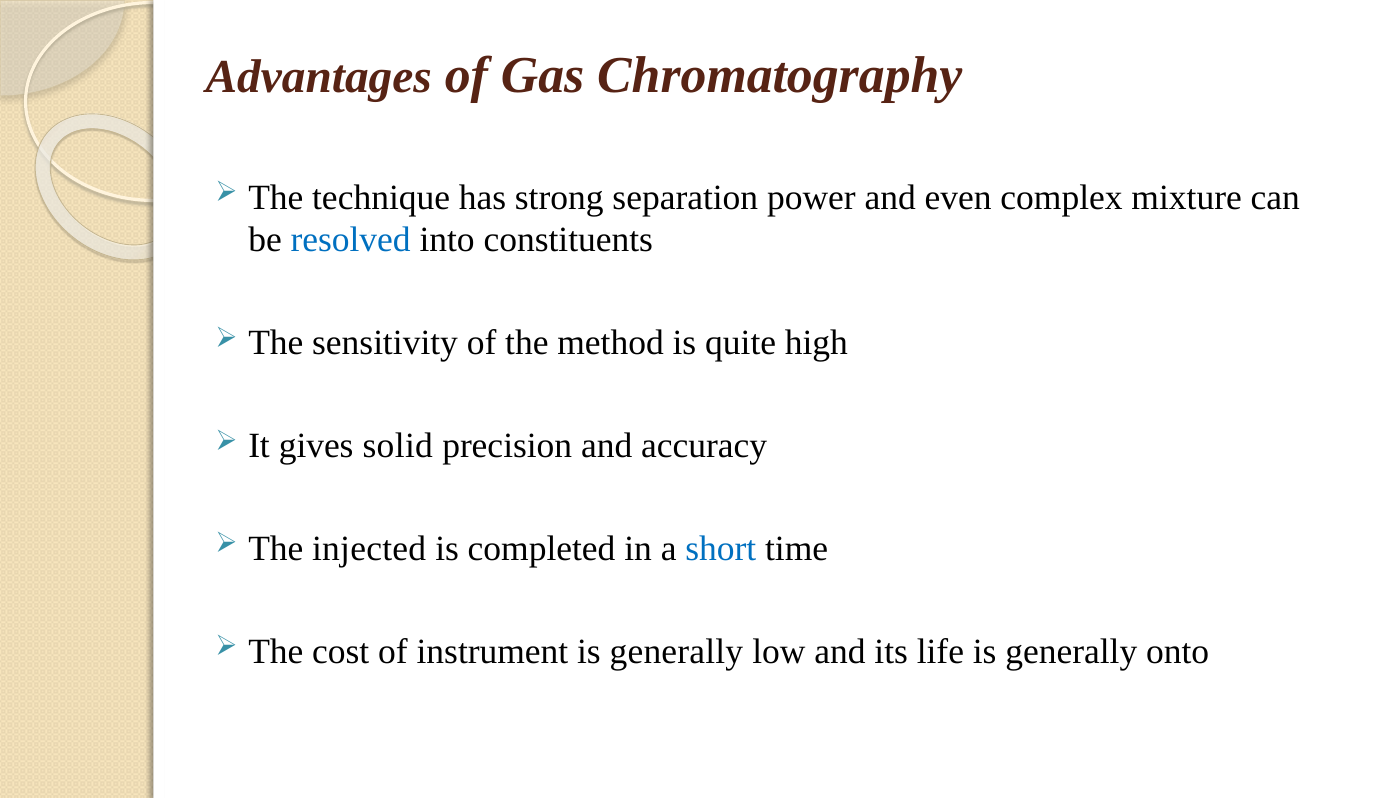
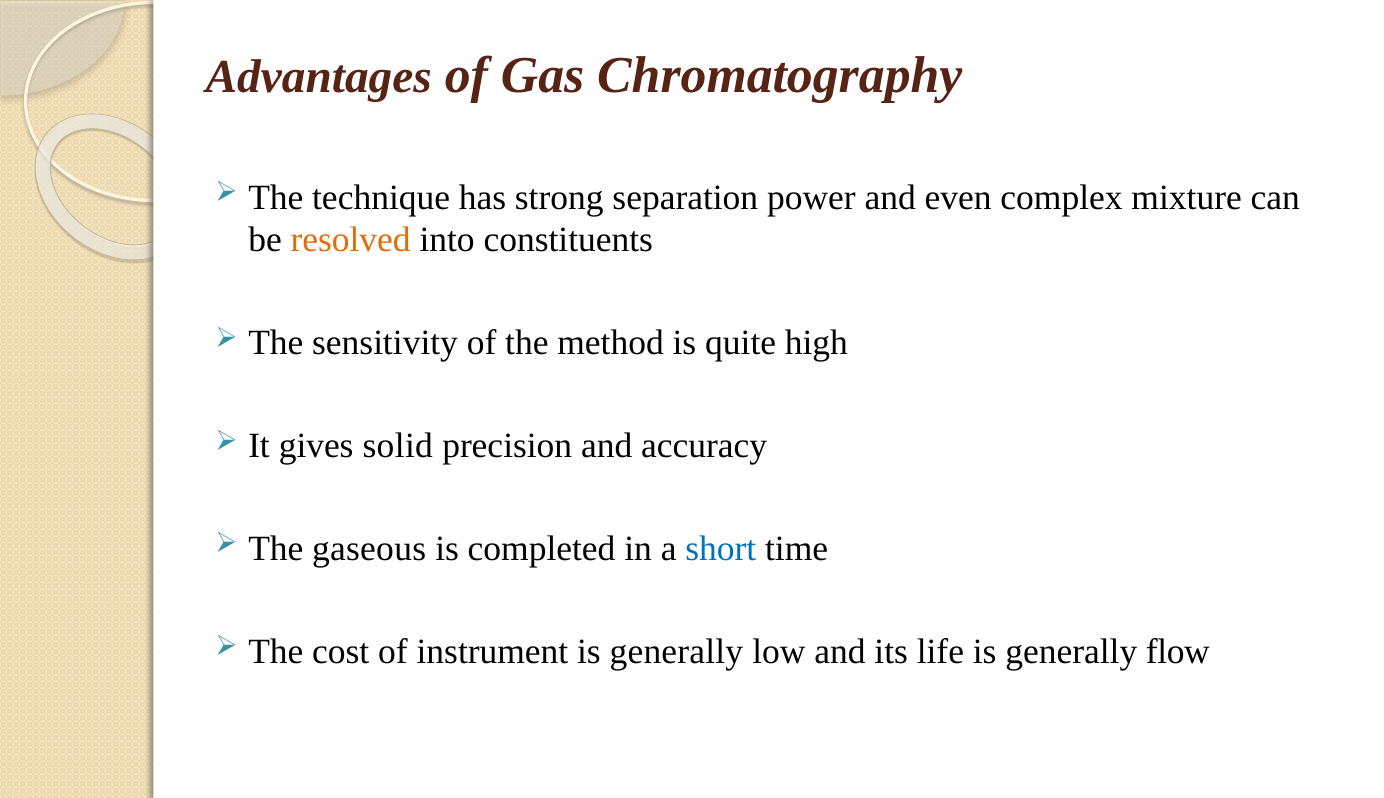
resolved colour: blue -> orange
injected: injected -> gaseous
onto: onto -> flow
